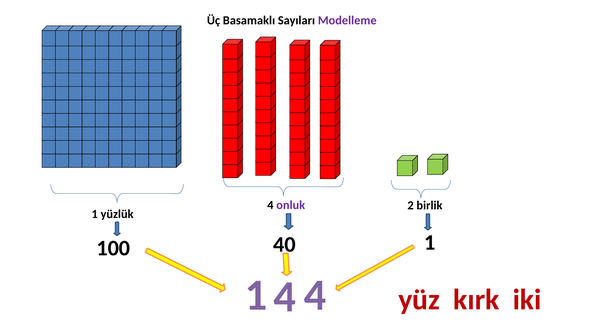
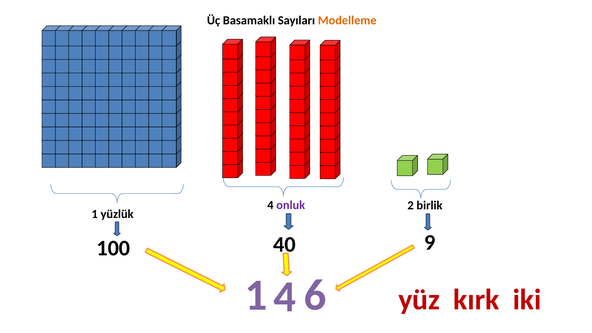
Modelleme colour: purple -> orange
40 1: 1 -> 9
4 4: 4 -> 6
